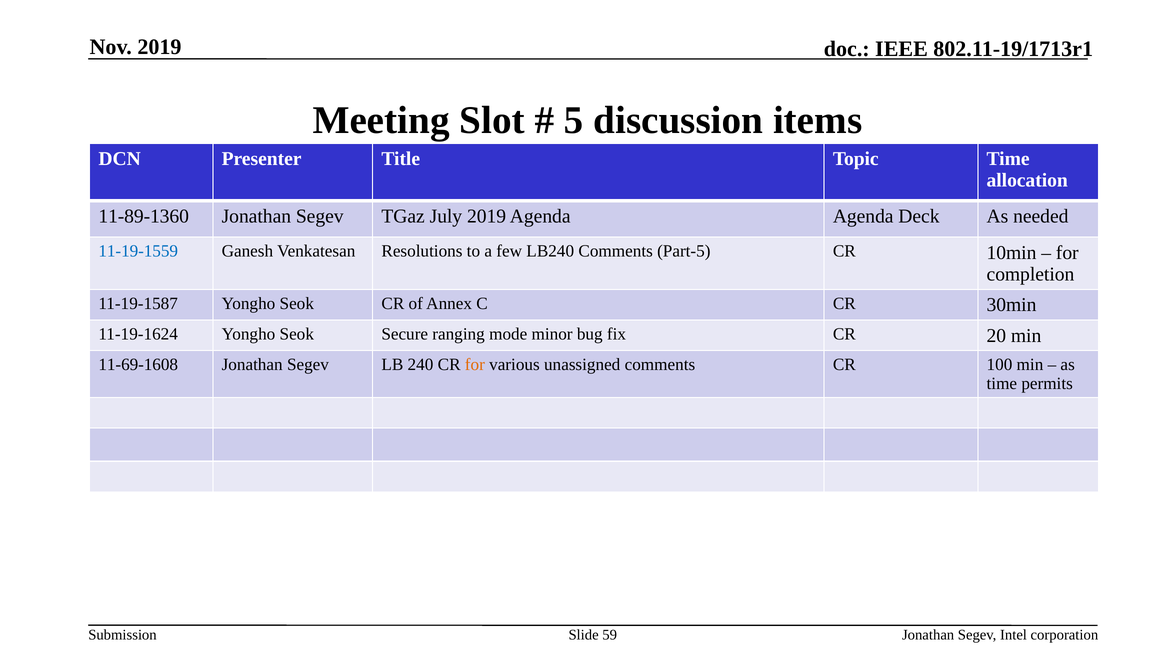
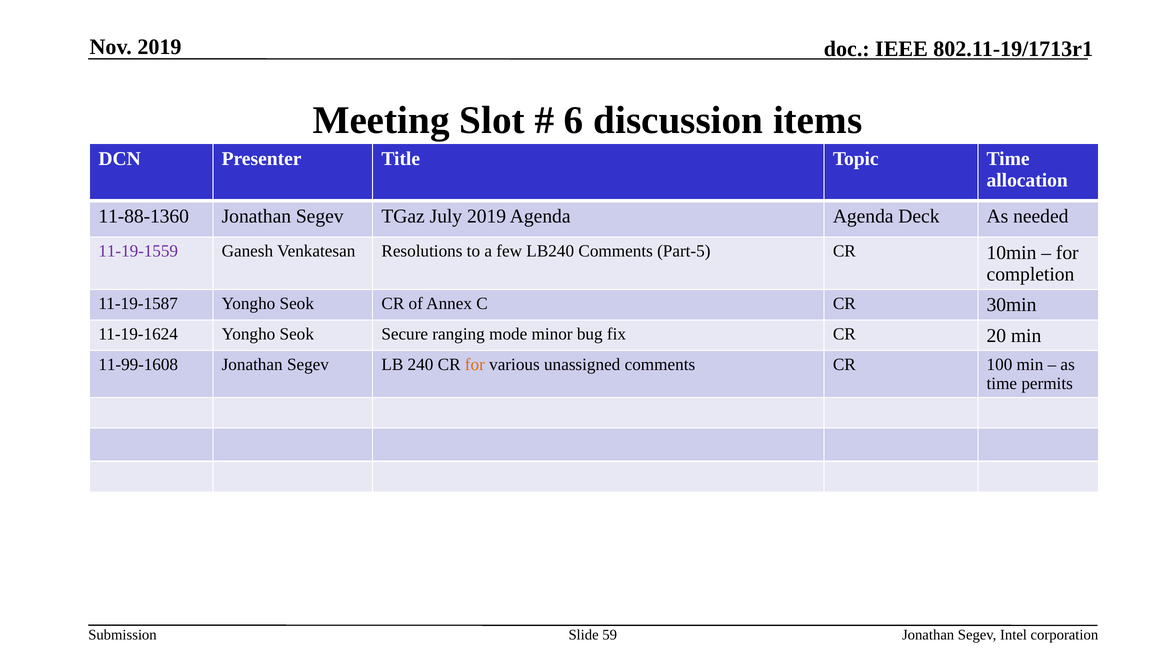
5: 5 -> 6
11-89-1360: 11-89-1360 -> 11-88-1360
11-19-1559 colour: blue -> purple
11-69-1608: 11-69-1608 -> 11-99-1608
